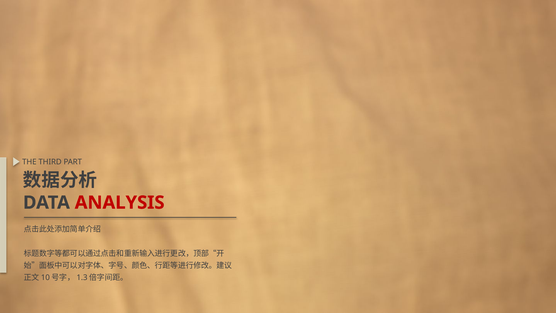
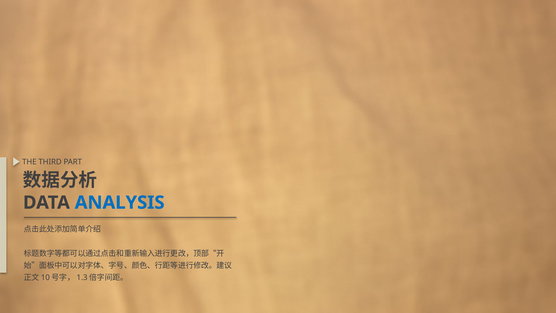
ANALYSIS colour: red -> blue
